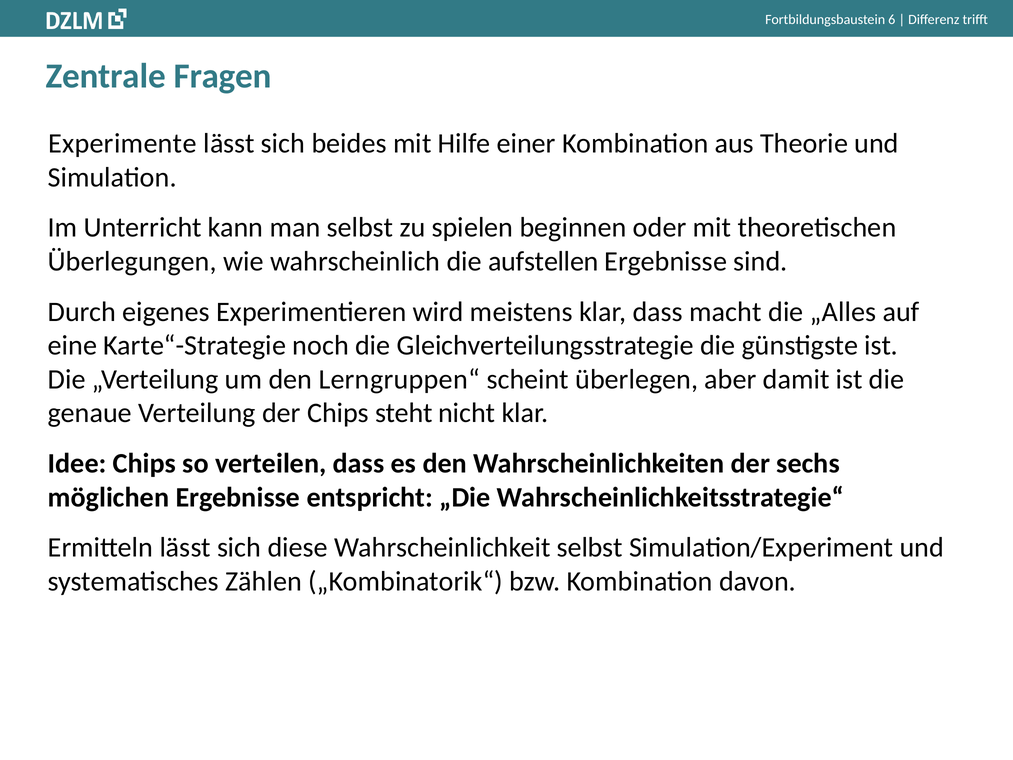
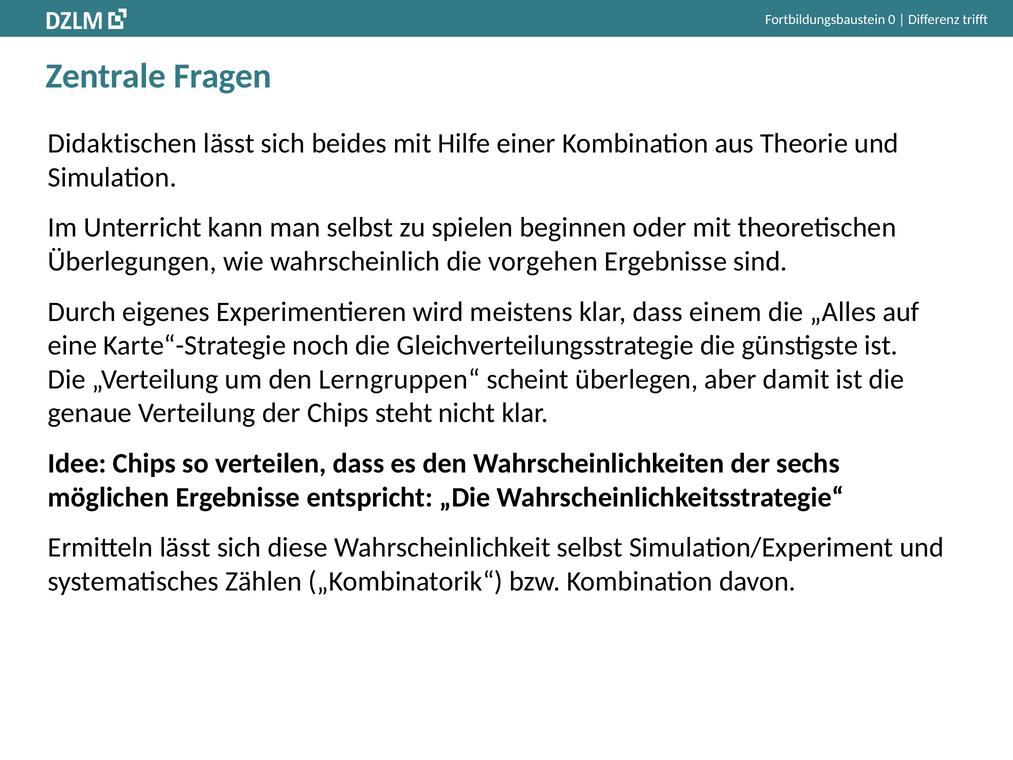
6: 6 -> 0
Experimente: Experimente -> Didaktischen
aufstellen: aufstellen -> vorgehen
macht: macht -> einem
